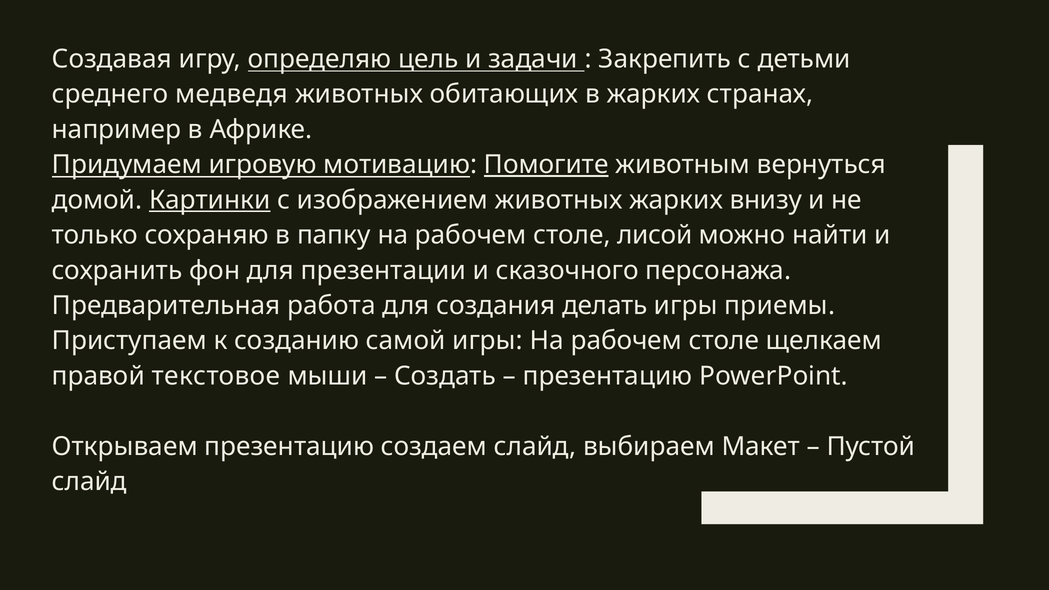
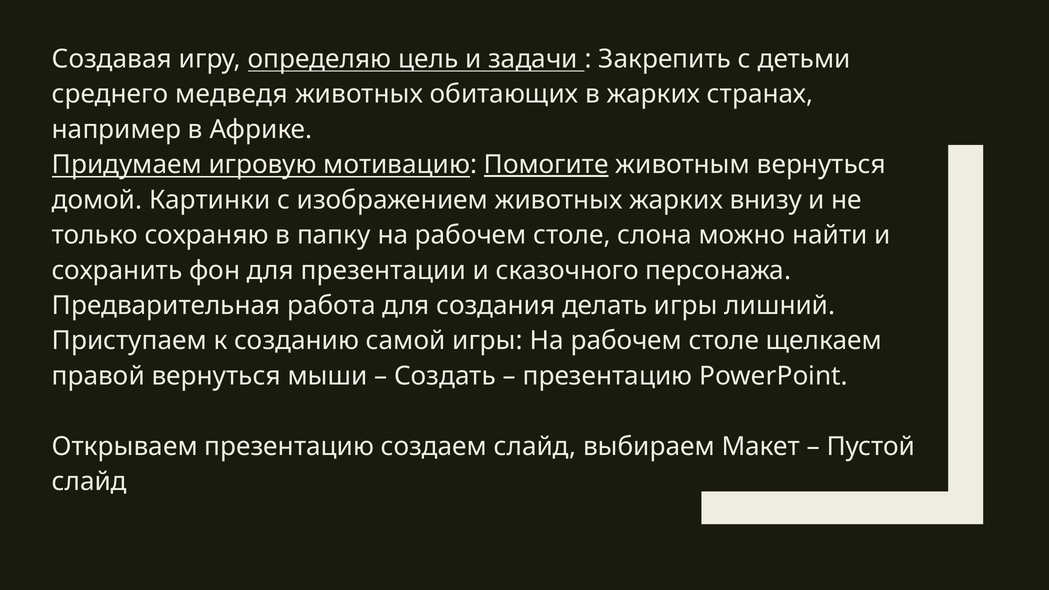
Картинки underline: present -> none
лисой: лисой -> слона
приемы: приемы -> лишний
правой текстовое: текстовое -> вернуться
